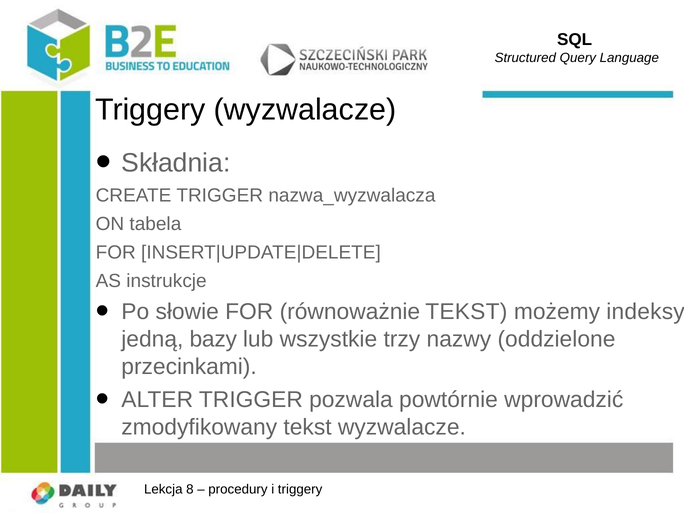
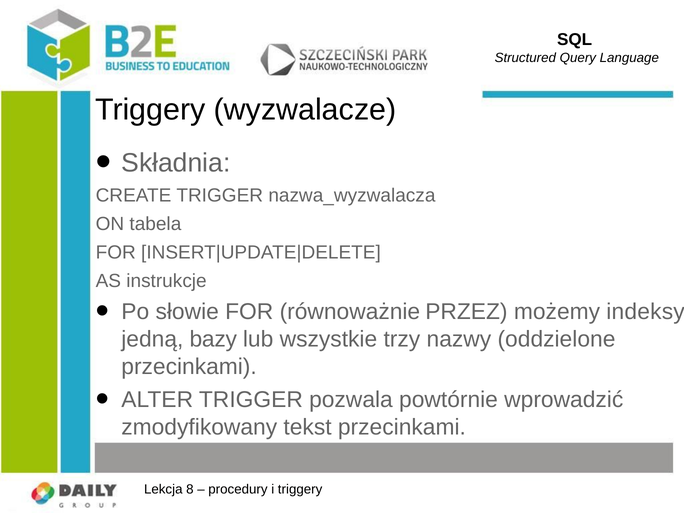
równoważnie TEKST: TEKST -> PRZEZ
tekst wyzwalacze: wyzwalacze -> przecinkami
